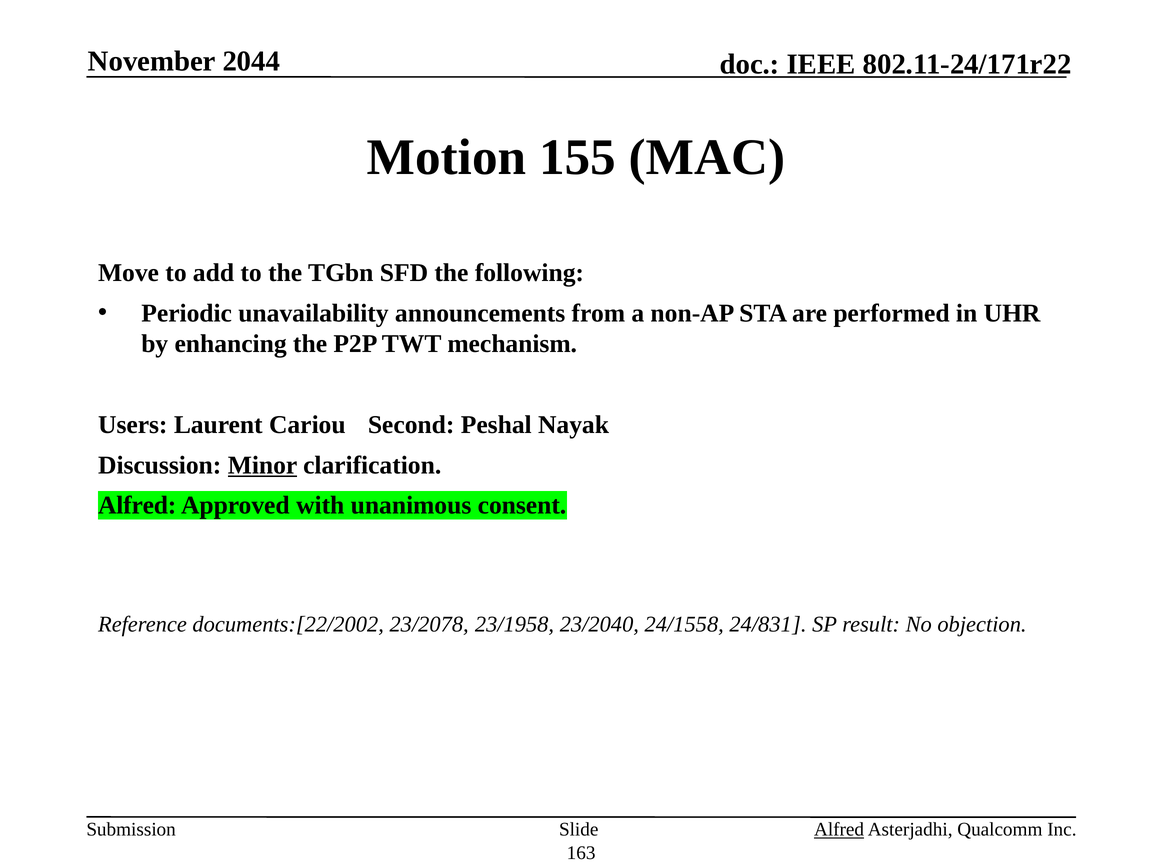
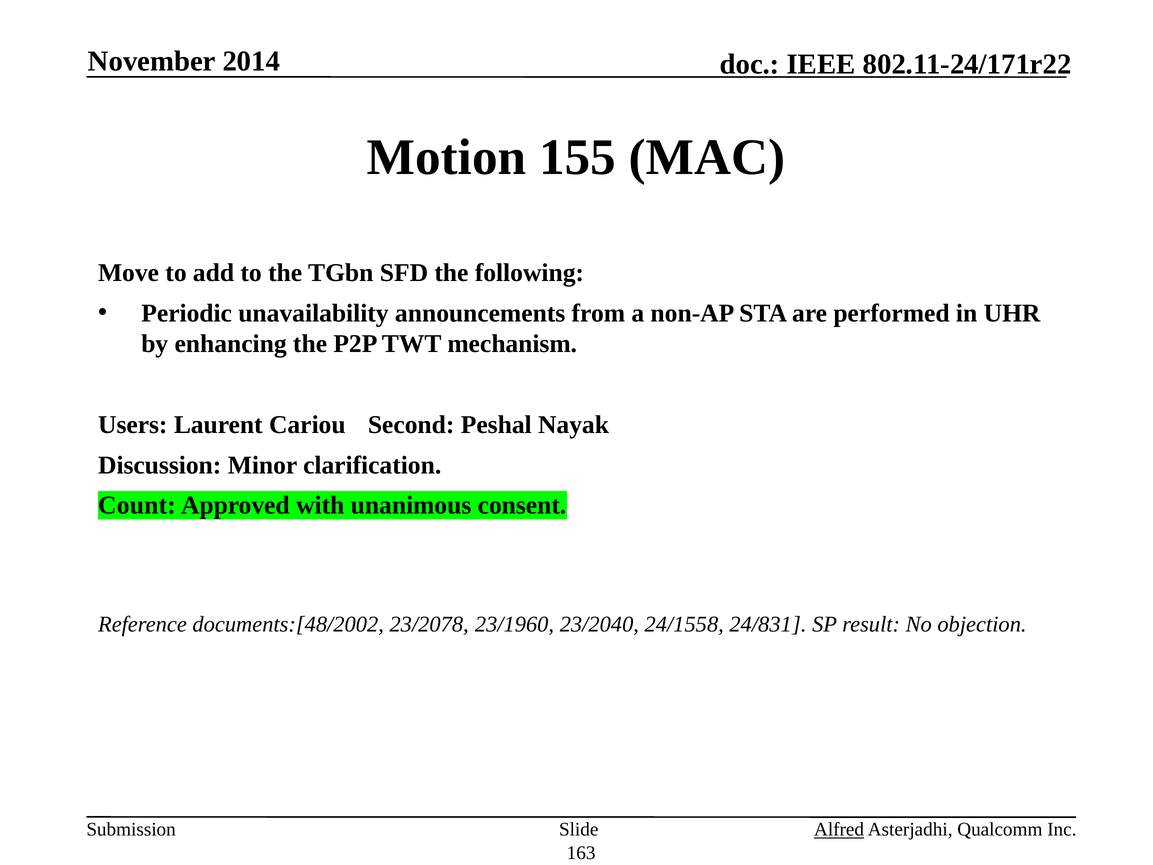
2044: 2044 -> 2014
Minor underline: present -> none
Alfred at (137, 505): Alfred -> Count
documents:[22/2002: documents:[22/2002 -> documents:[48/2002
23/1958: 23/1958 -> 23/1960
